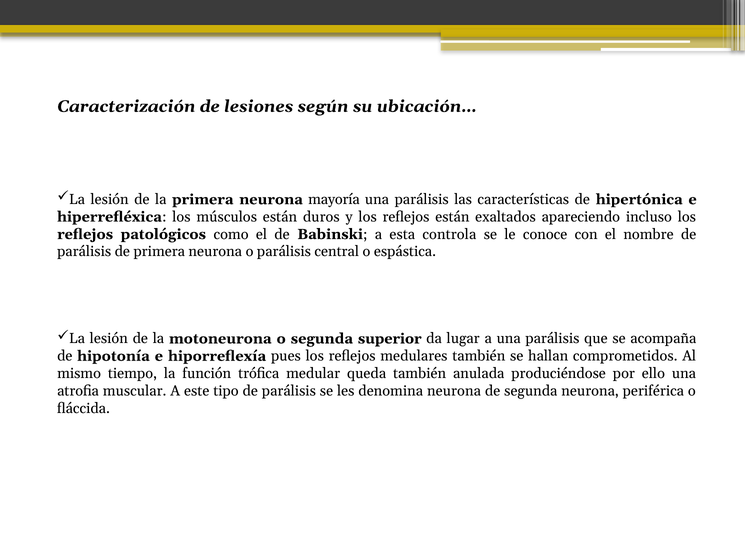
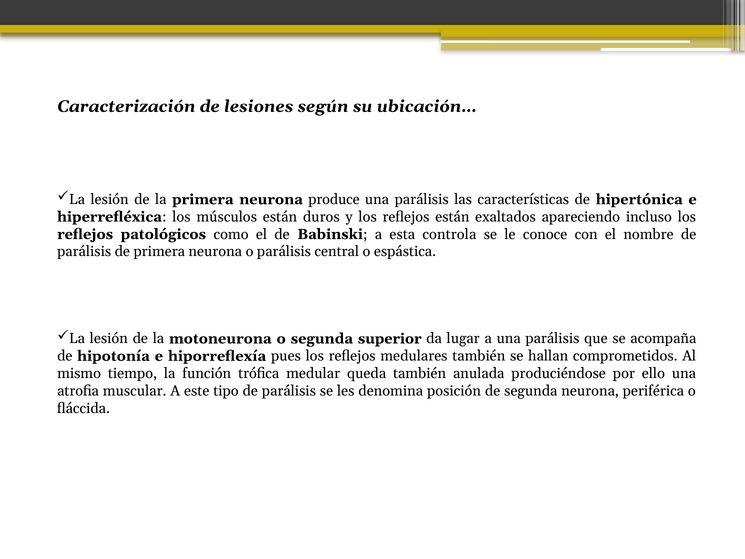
mayoría: mayoría -> produce
denomina neurona: neurona -> posición
